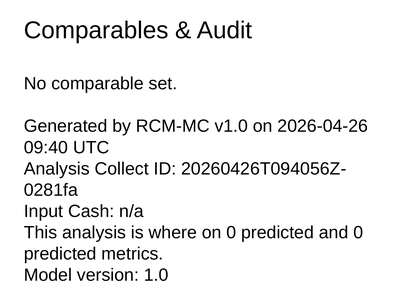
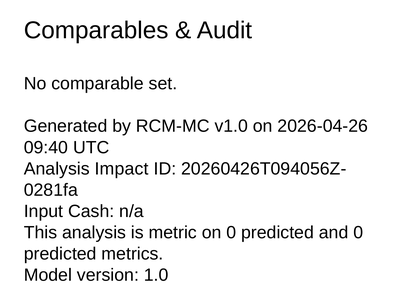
Collect: Collect -> Impact
where: where -> metric
